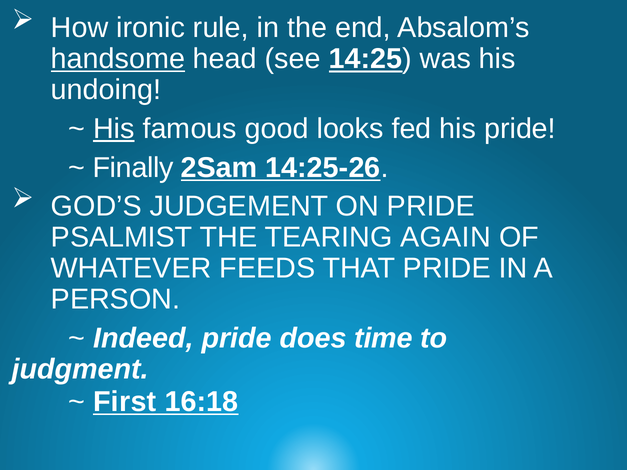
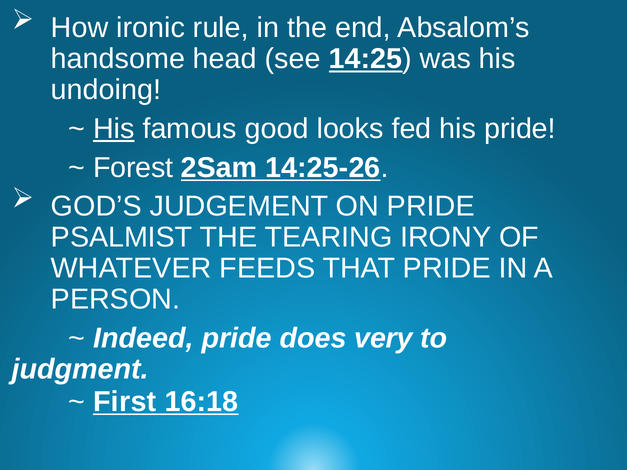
handsome underline: present -> none
Finally: Finally -> Forest
AGAIN: AGAIN -> IRONY
time: time -> very
